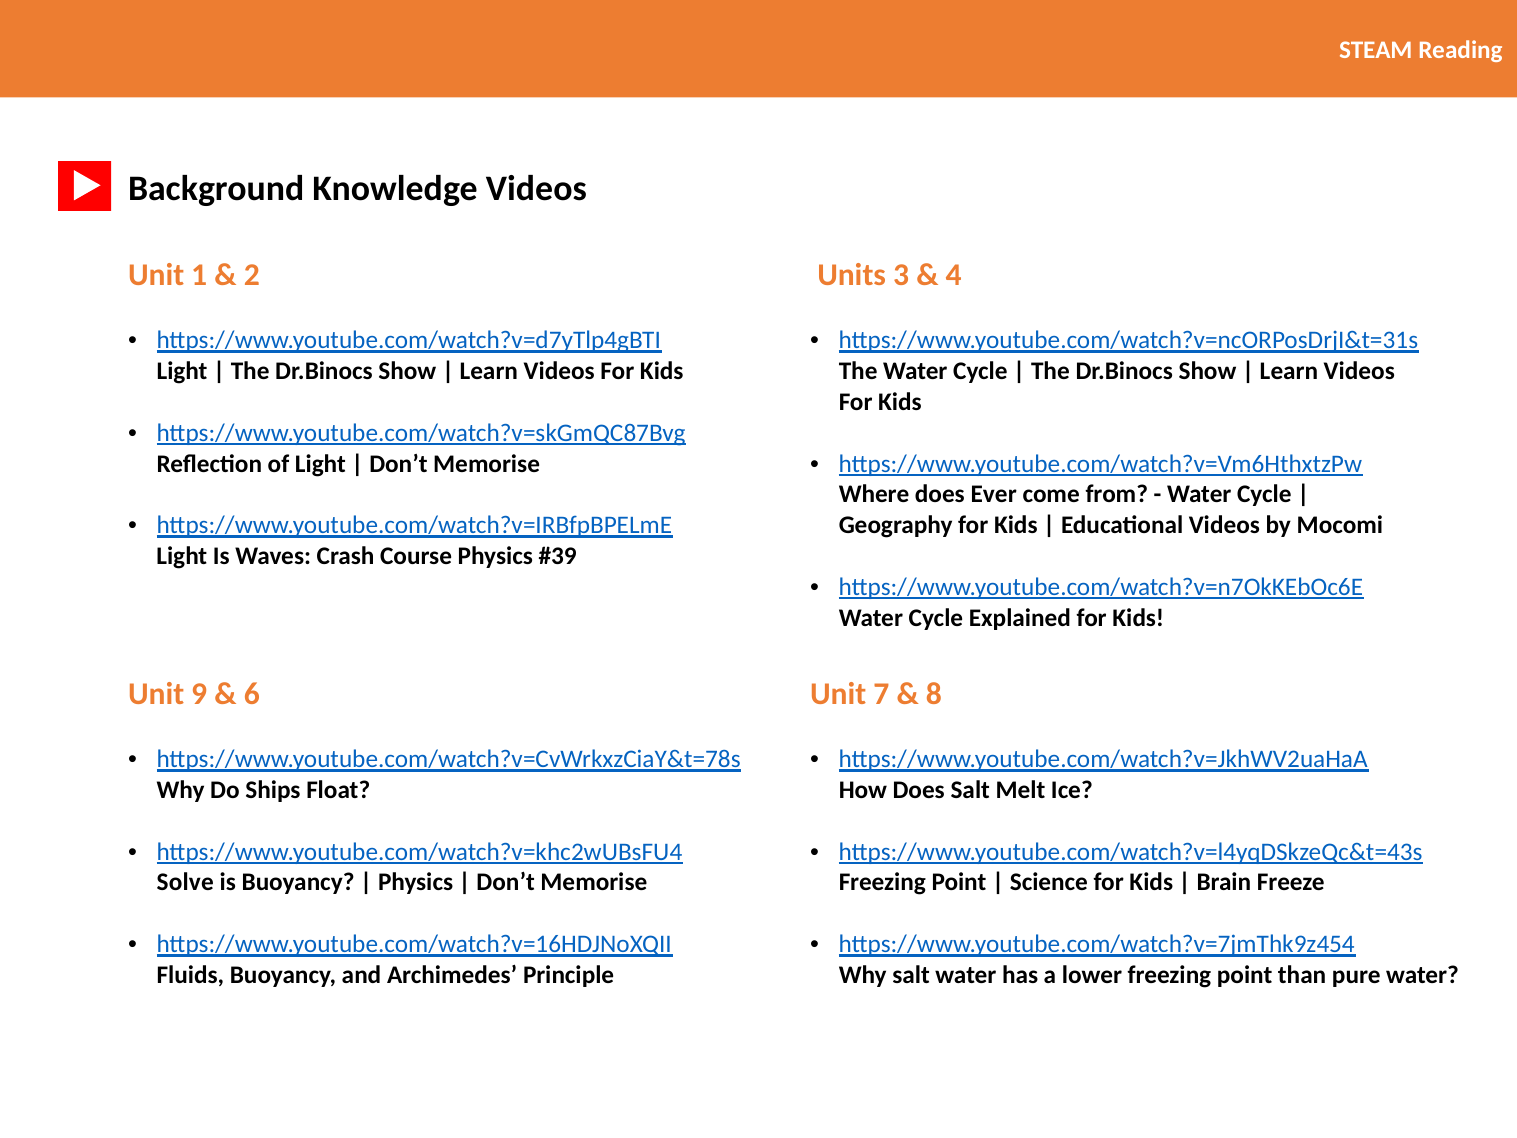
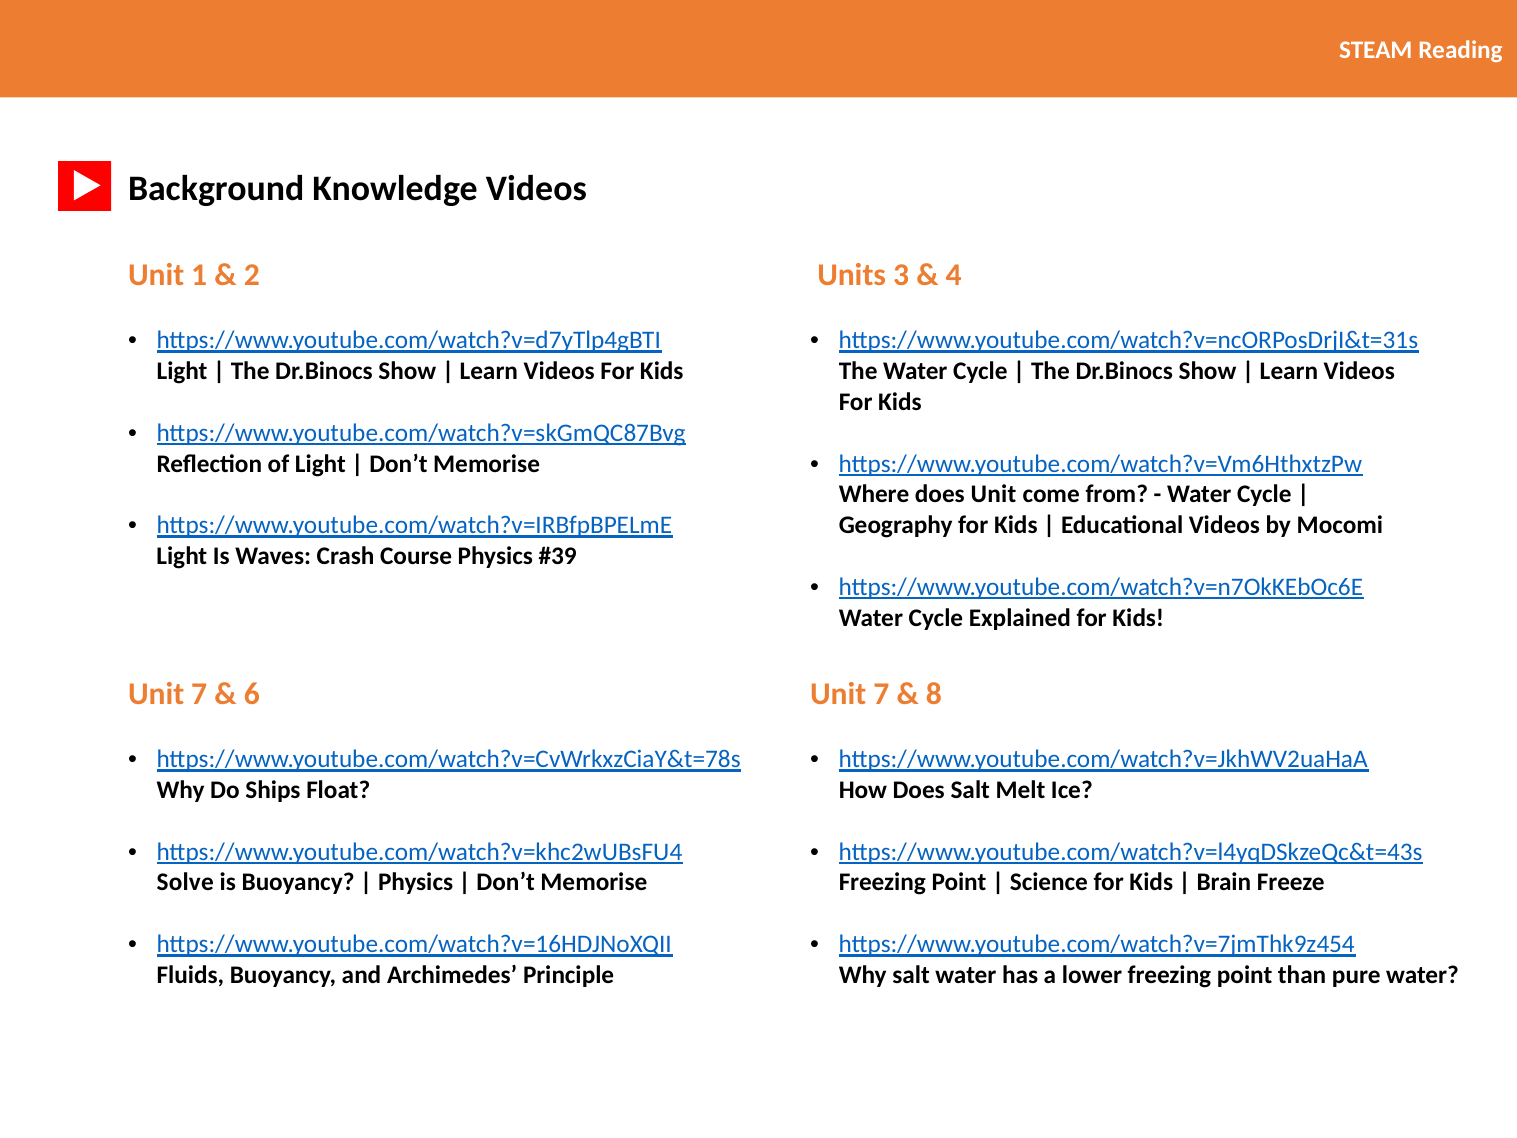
does Ever: Ever -> Unit
9 at (199, 694): 9 -> 7
